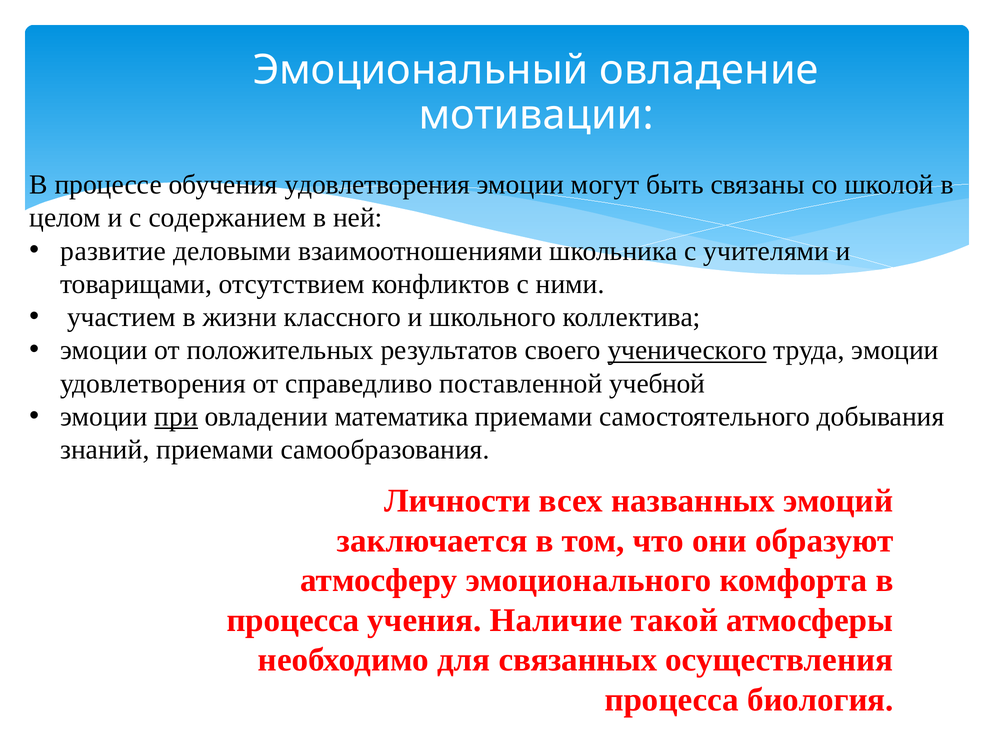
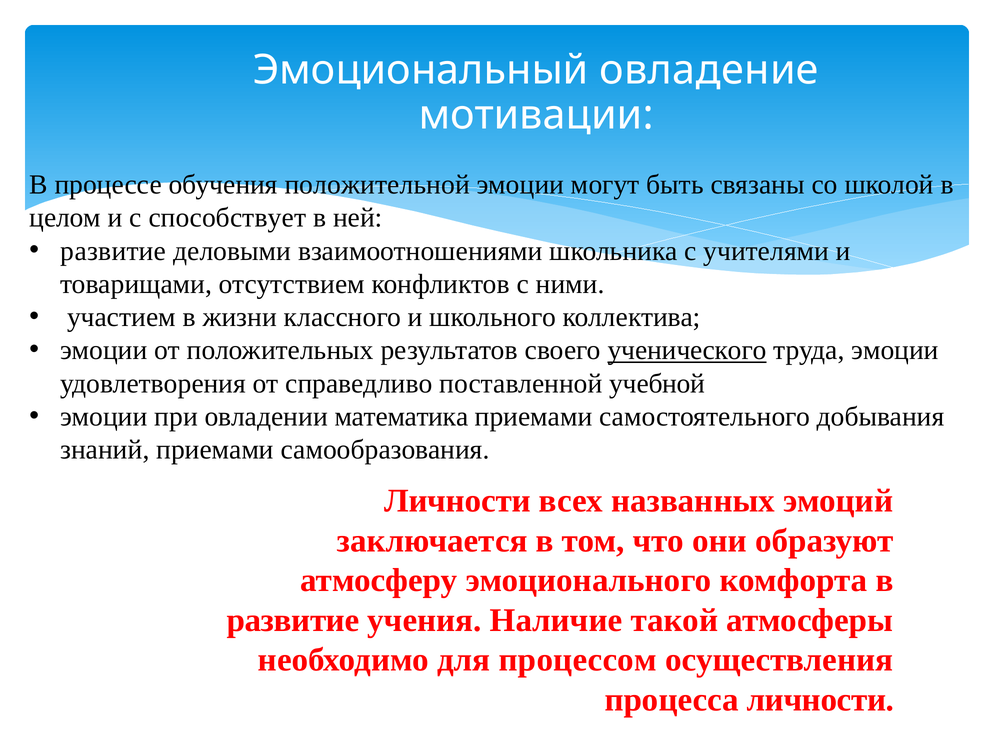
обучения удовлетворения: удовлетворения -> положительной
содержанием: содержанием -> способствует
при underline: present -> none
процесса at (293, 620): процесса -> развитие
связанных: связанных -> процессом
процесса биология: биология -> личности
